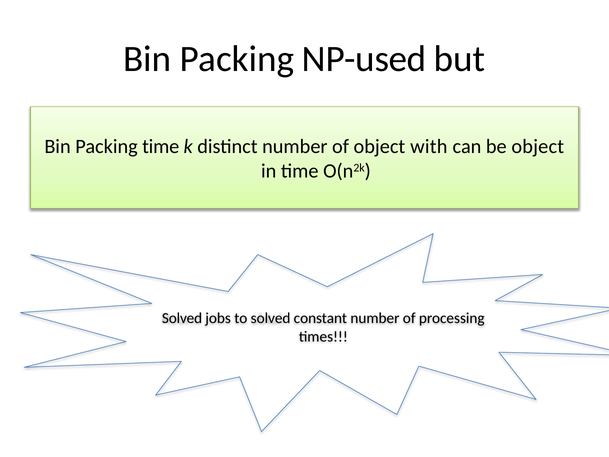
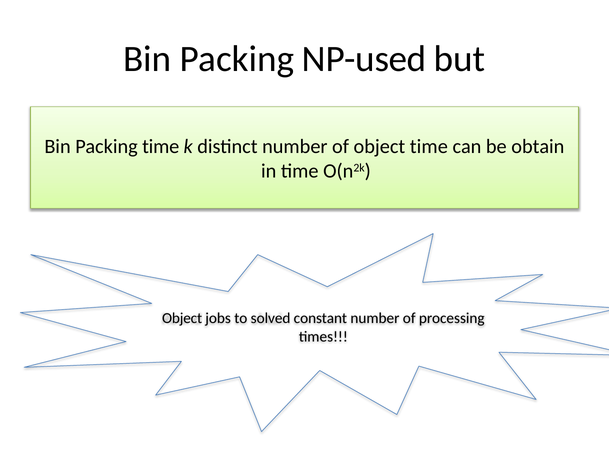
object with: with -> time
be object: object -> obtain
Solved at (182, 318): Solved -> Object
